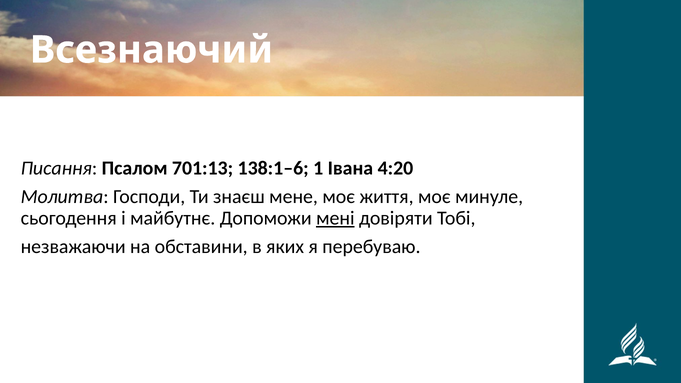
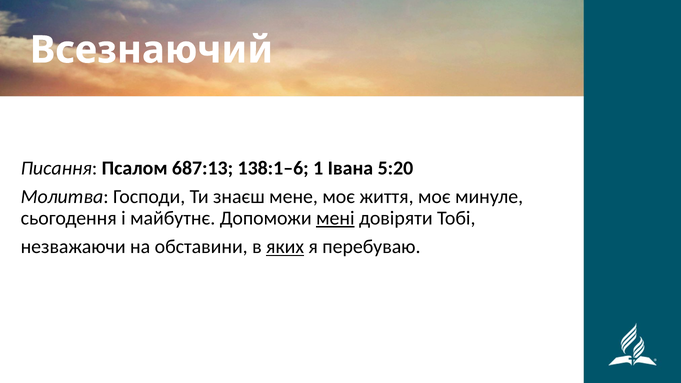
701:13: 701:13 -> 687:13
4:20: 4:20 -> 5:20
яких underline: none -> present
